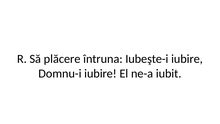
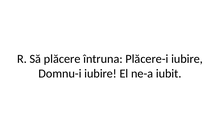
Iubeşte-i: Iubeşte-i -> Plăcere-i
